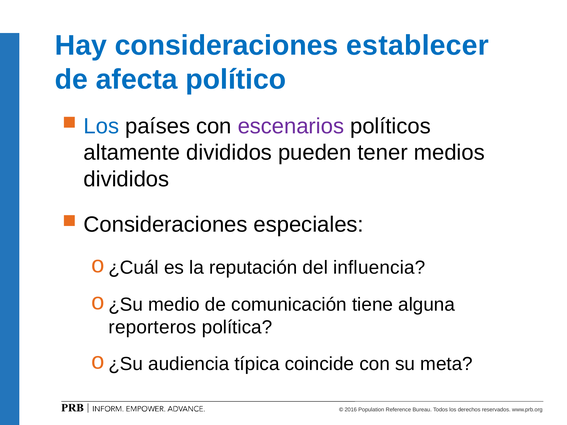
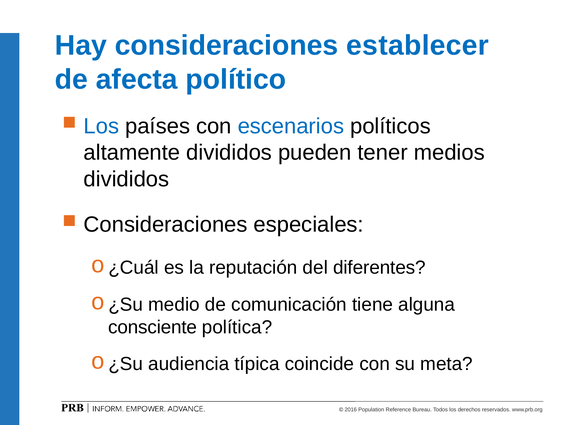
escenarios colour: purple -> blue
influencia: influencia -> diferentes
reporteros: reporteros -> consciente
